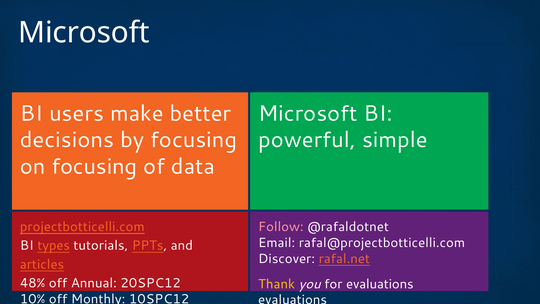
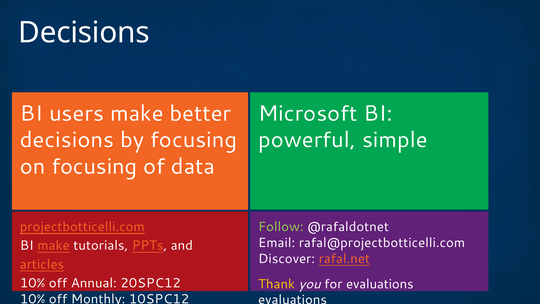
Microsoft at (84, 33): Microsoft -> Decisions
Follow colour: pink -> light green
BI types: types -> make
48% at (33, 283): 48% -> 10%
